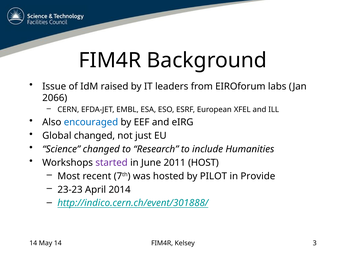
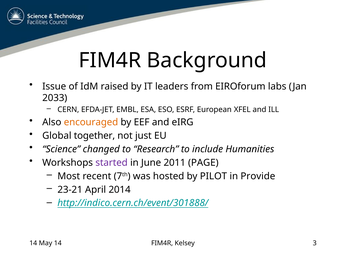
2066: 2066 -> 2033
encouraged colour: blue -> orange
Global changed: changed -> together
HOST: HOST -> PAGE
23-23: 23-23 -> 23-21
